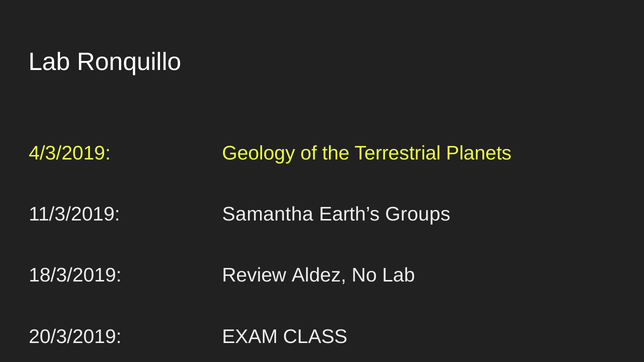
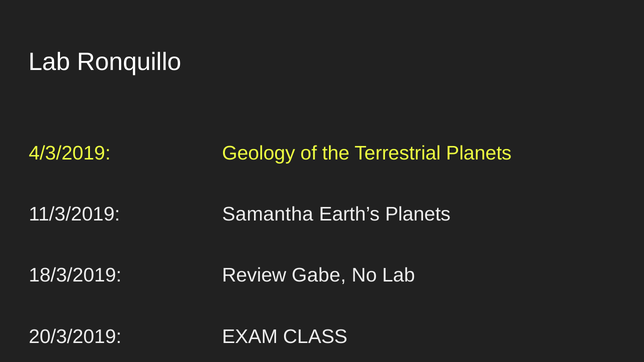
Earth’s Groups: Groups -> Planets
Aldez: Aldez -> Gabe
